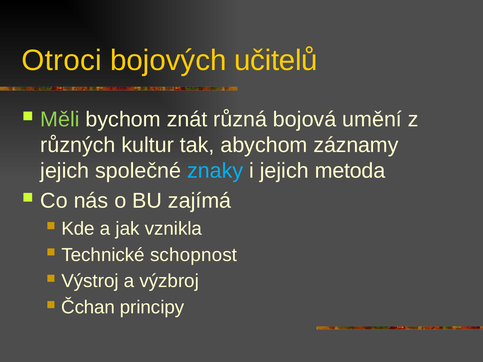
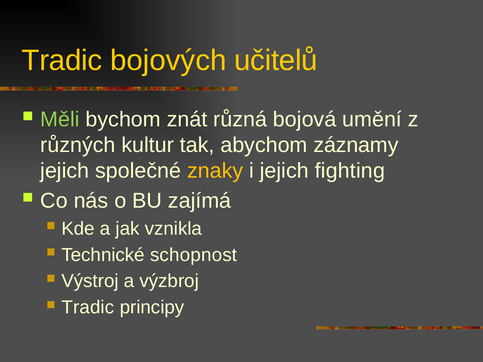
Otroci at (62, 60): Otroci -> Tradic
znaky colour: light blue -> yellow
metoda: metoda -> fighting
Čchan at (88, 308): Čchan -> Tradic
